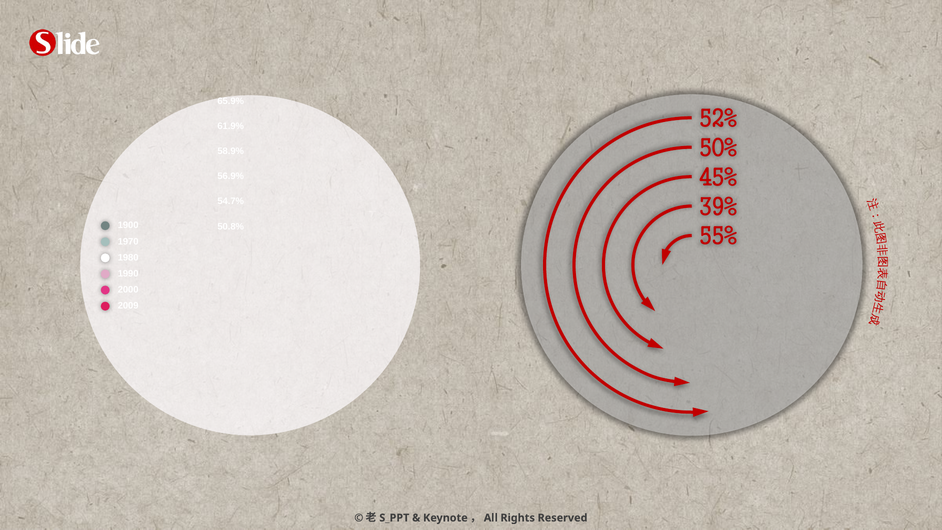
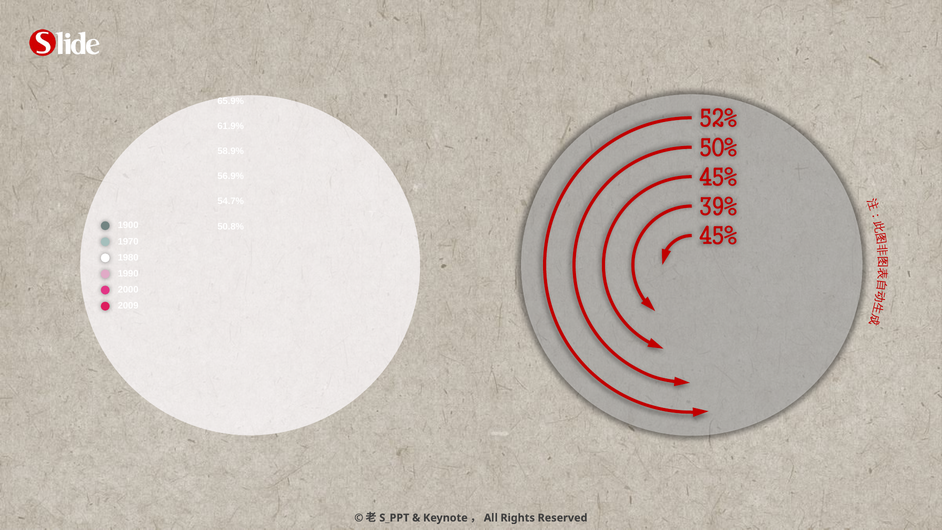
55% at (718, 236): 55% -> 45%
